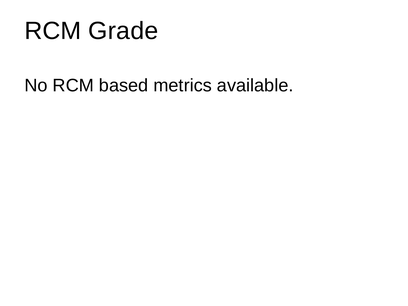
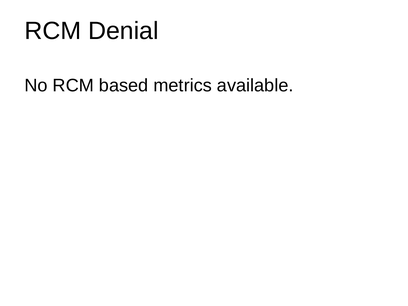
Grade: Grade -> Denial
